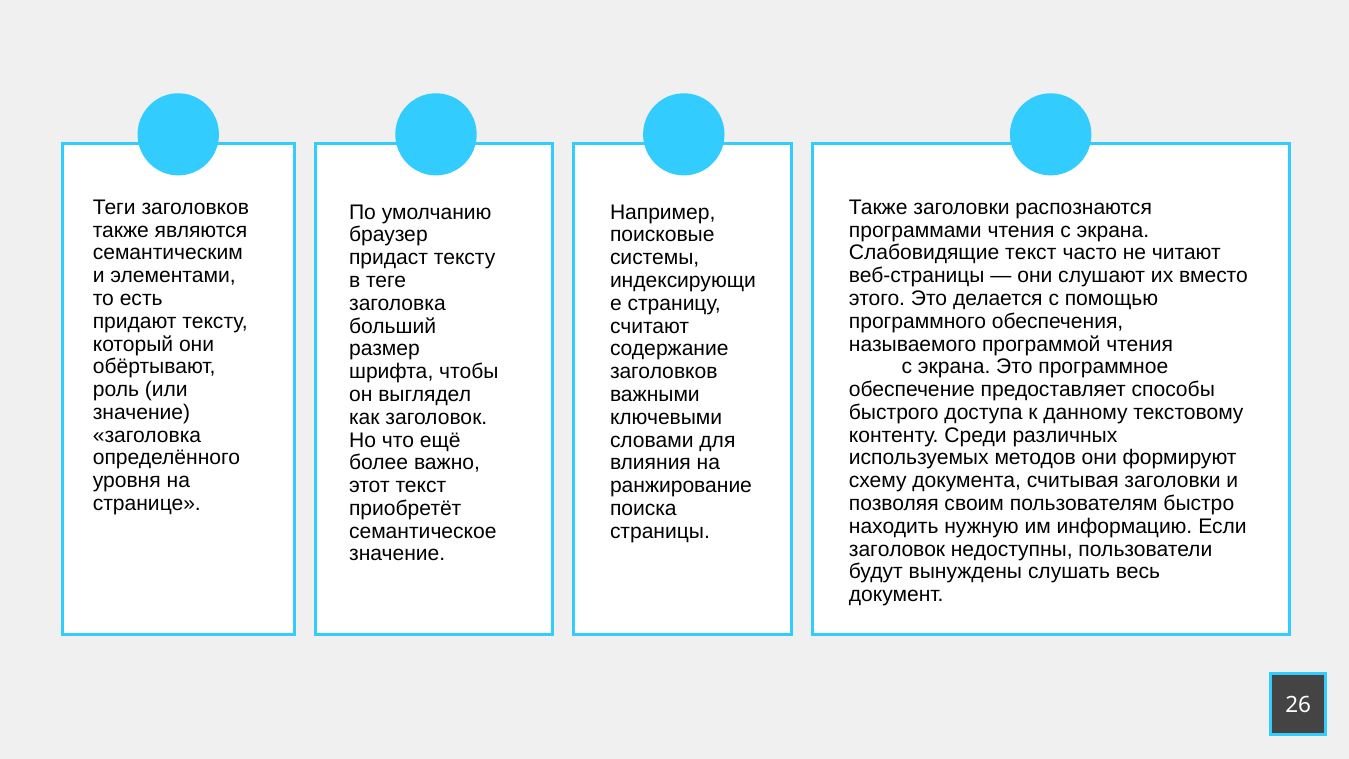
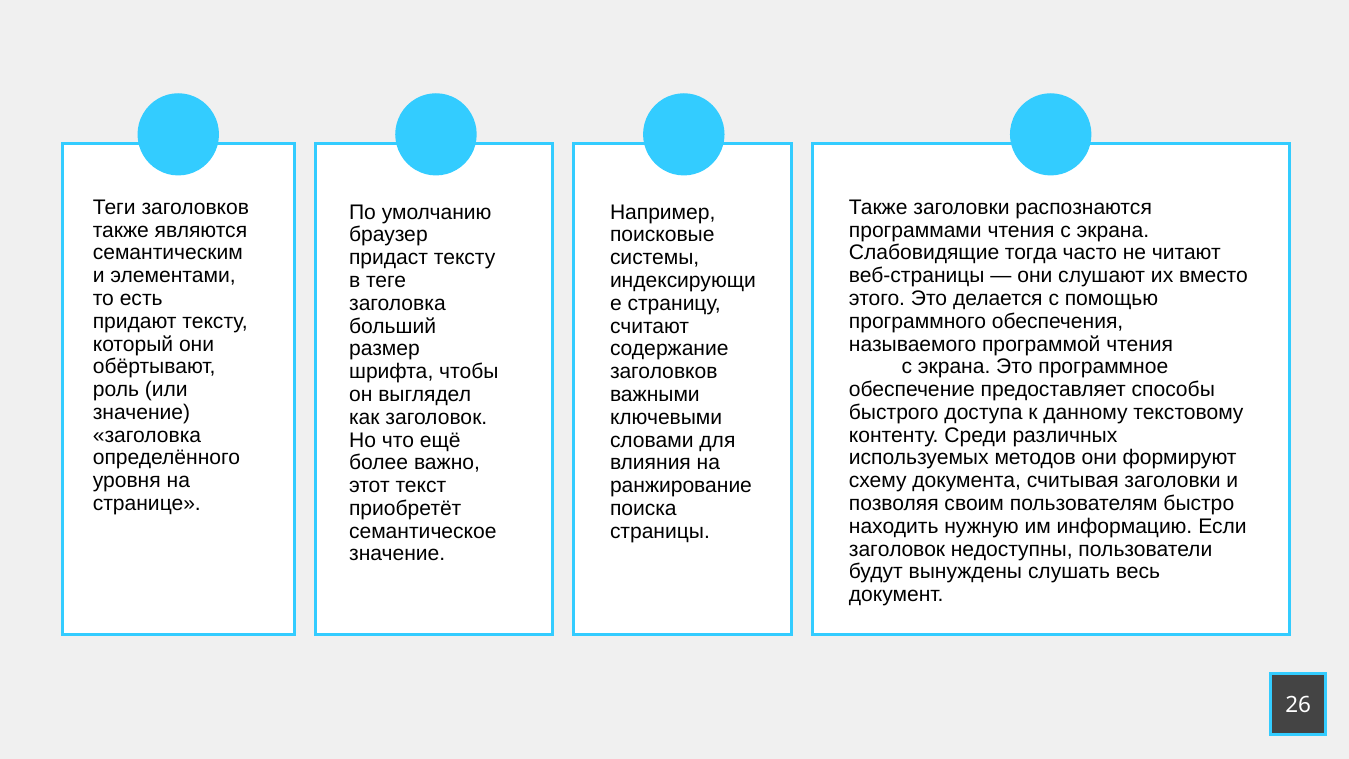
Слабовидящие текст: текст -> тогда
